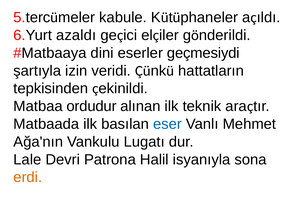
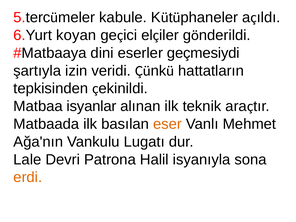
azaldı: azaldı -> koyan
ordudur: ordudur -> isyanlar
eser colour: blue -> orange
